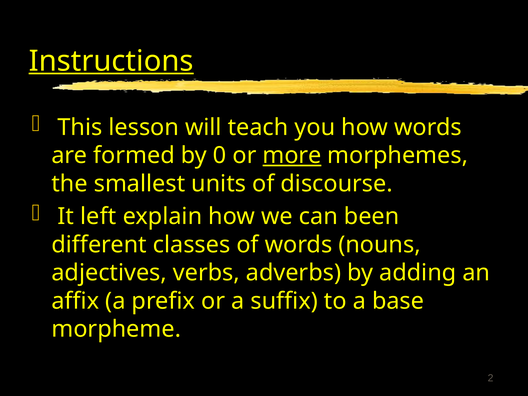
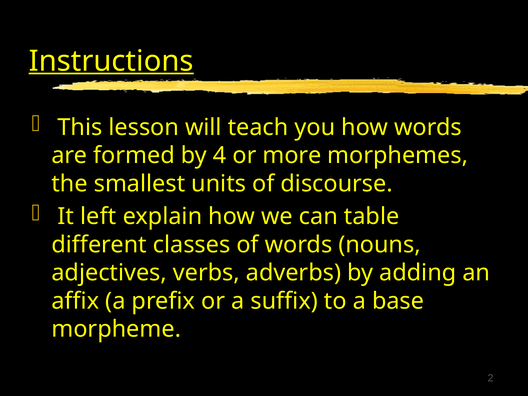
0: 0 -> 4
more underline: present -> none
been: been -> table
